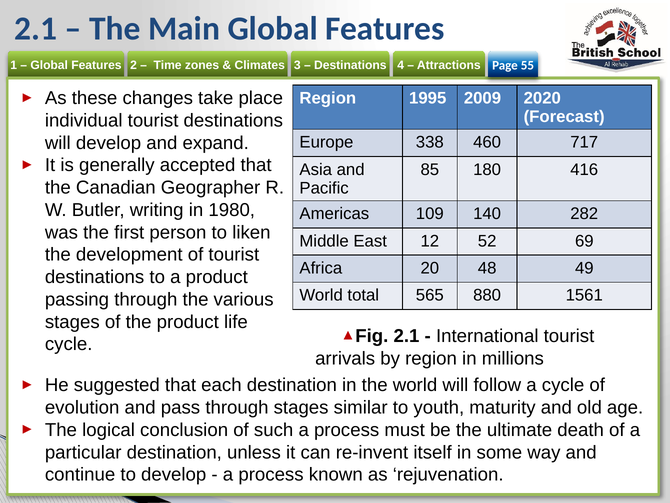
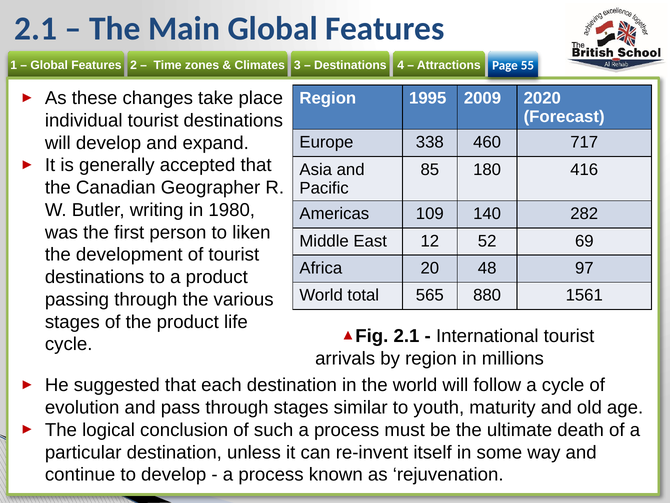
49: 49 -> 97
